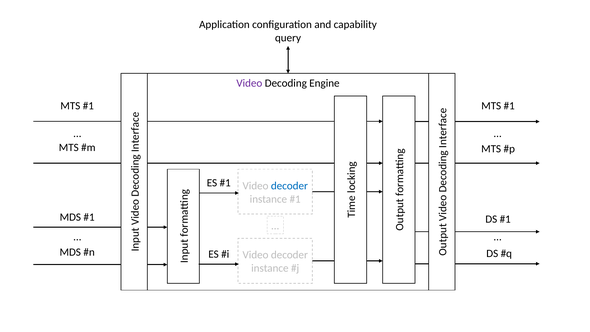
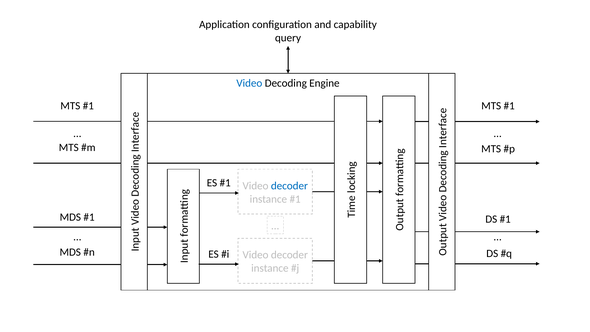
Video at (249, 83) colour: purple -> blue
